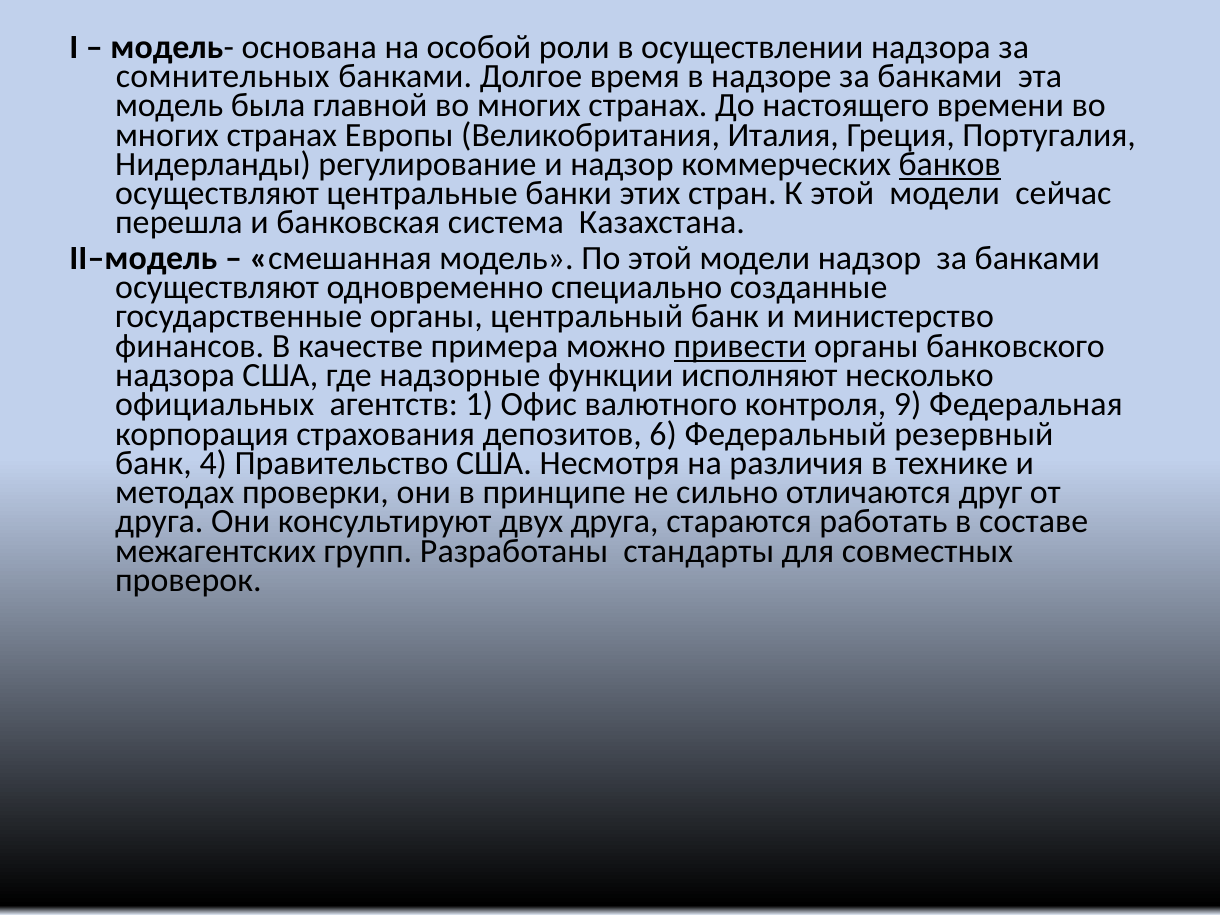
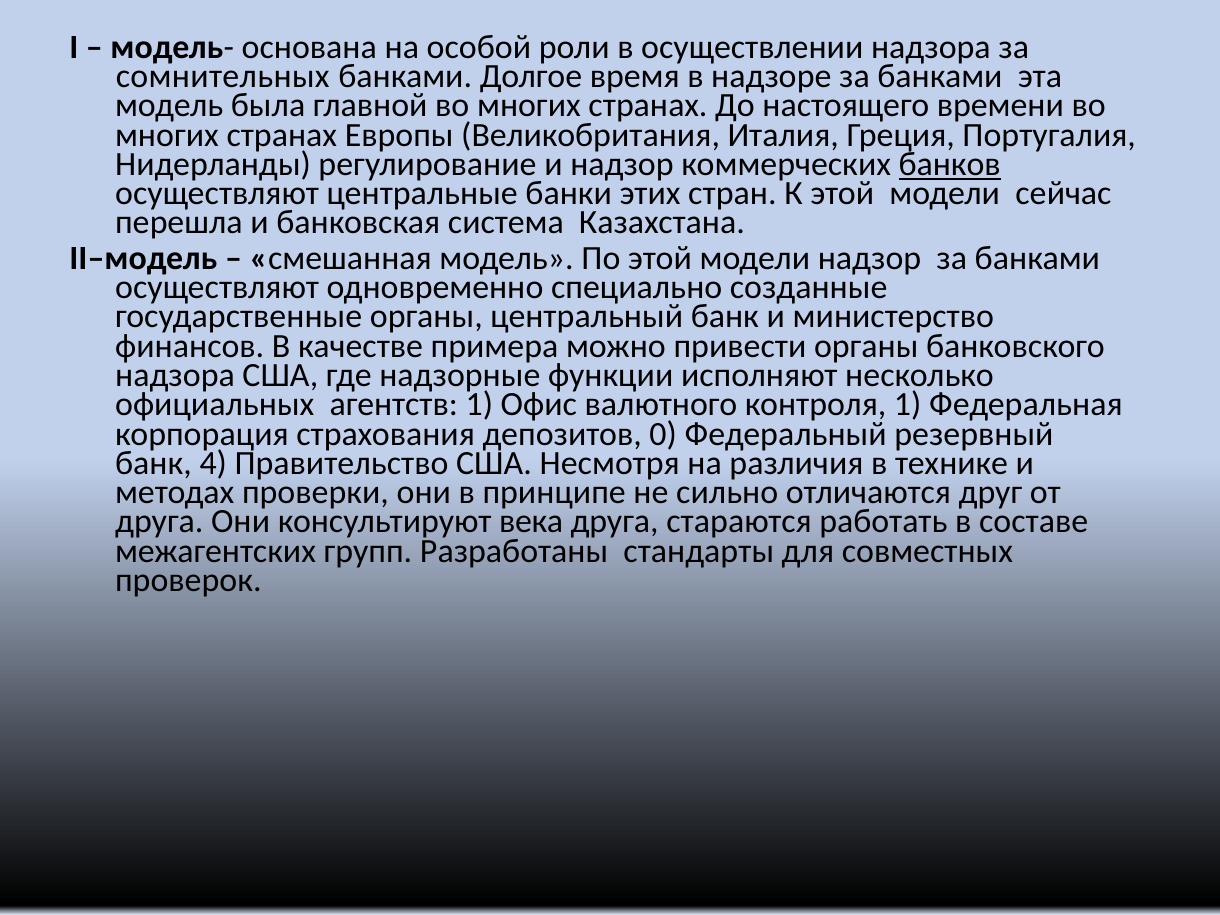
привести underline: present -> none
контроля 9: 9 -> 1
6: 6 -> 0
двух: двух -> века
